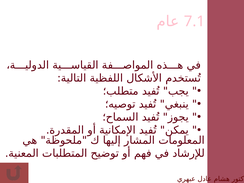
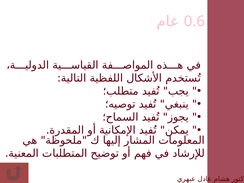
7.1: 7.1 -> 0.6
